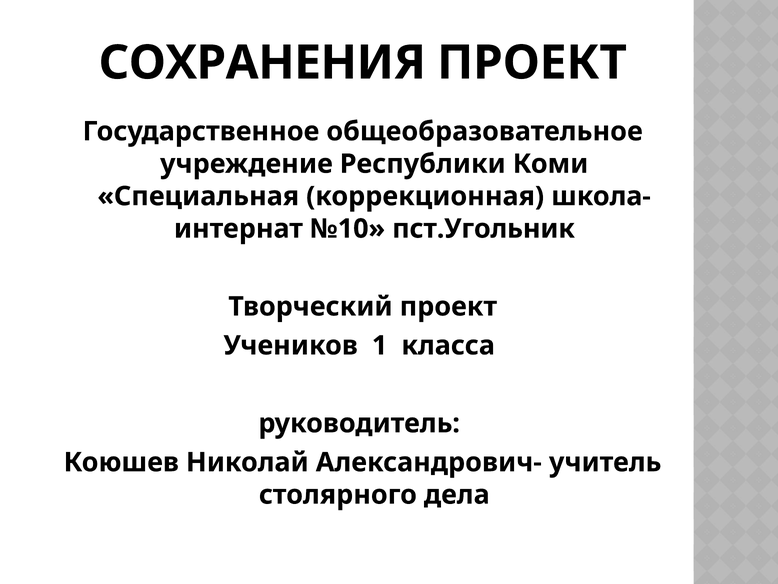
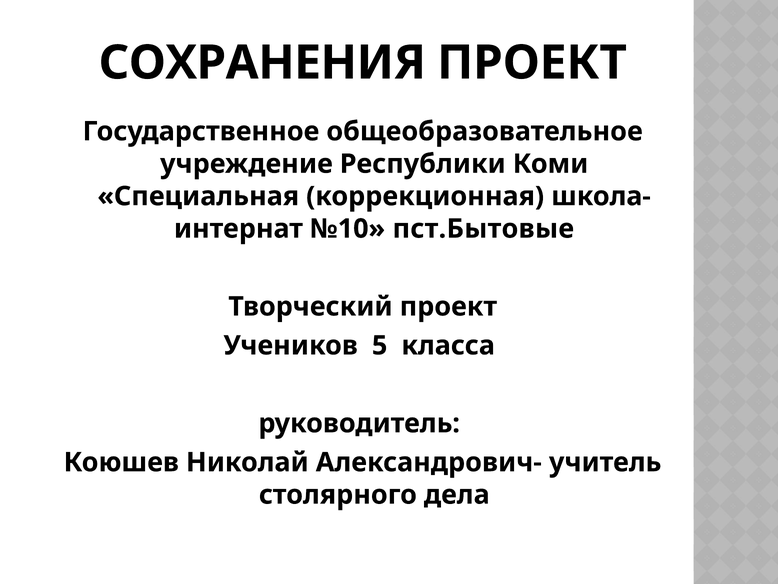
пст.Угольник: пст.Угольник -> пст.Бытовые
1: 1 -> 5
